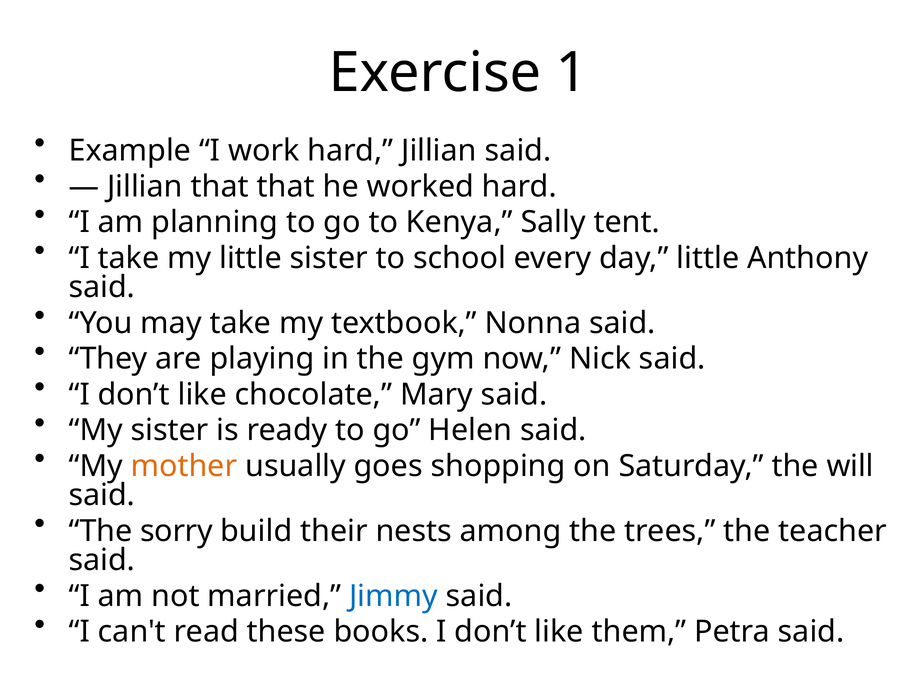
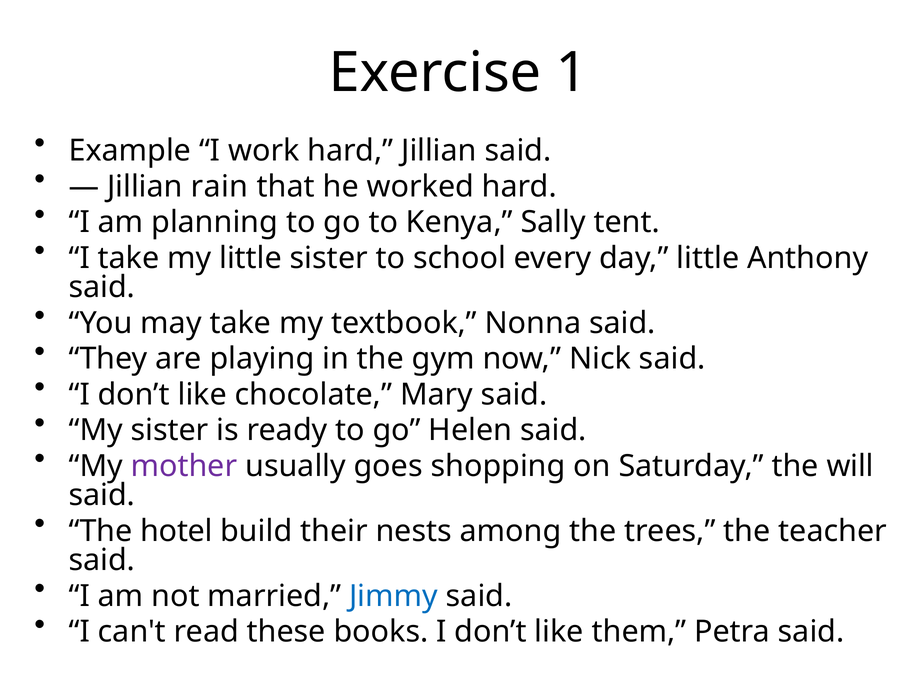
Jillian that: that -> rain
mother colour: orange -> purple
sorry: sorry -> hotel
